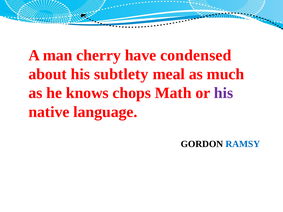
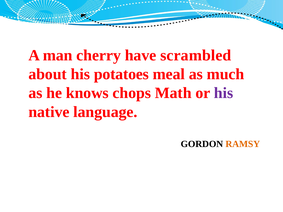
condensed: condensed -> scrambled
subtlety: subtlety -> potatoes
RAMSY colour: blue -> orange
